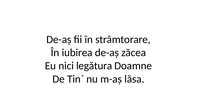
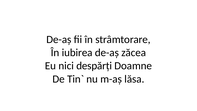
legătura: legătura -> despărți
